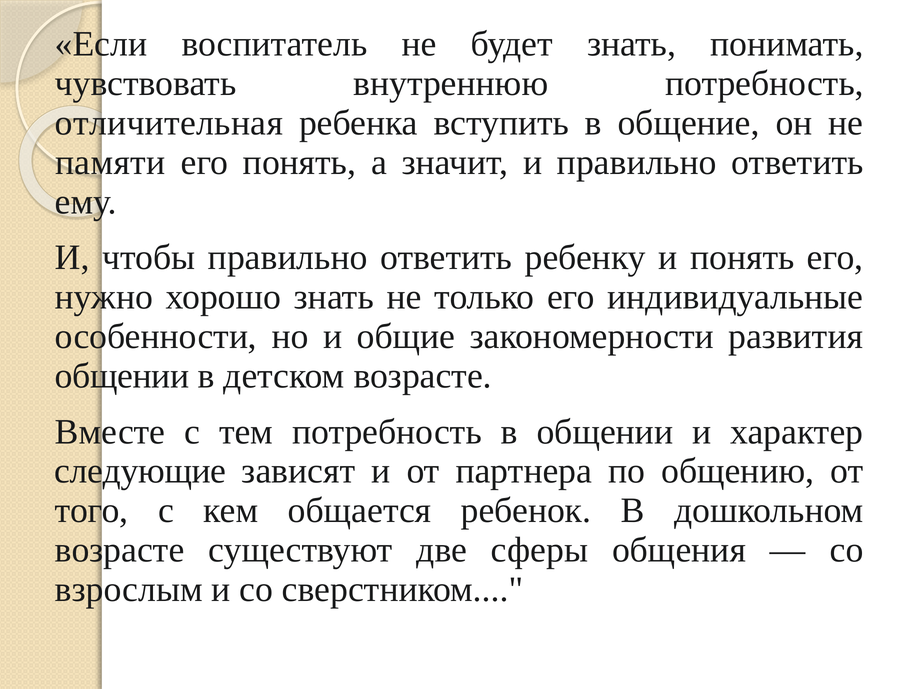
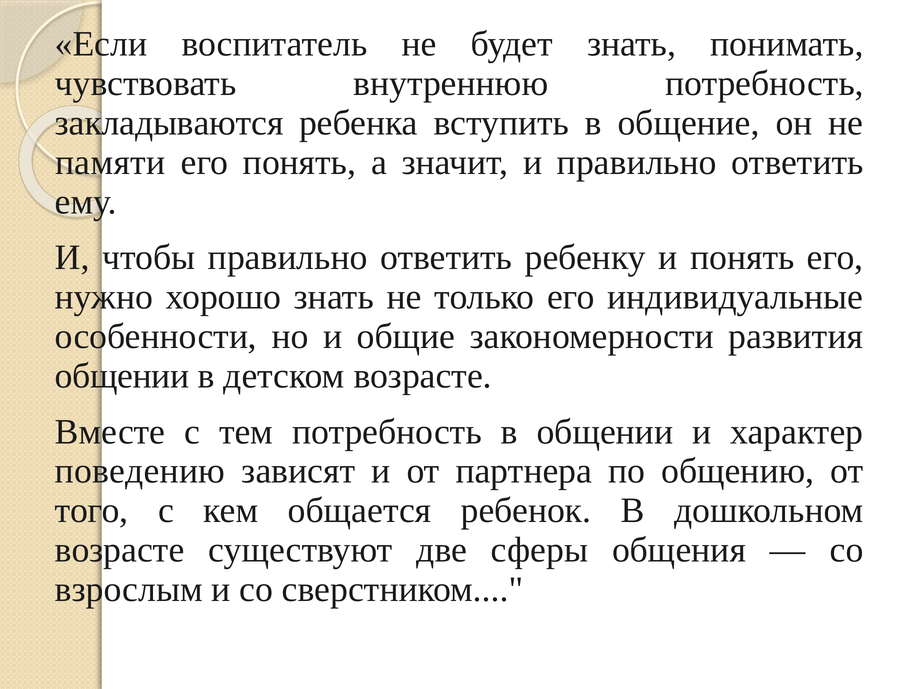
отличительная: отличительная -> закладываются
следующие: следующие -> поведению
